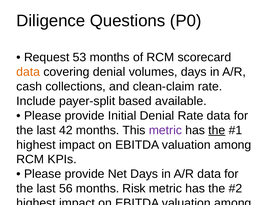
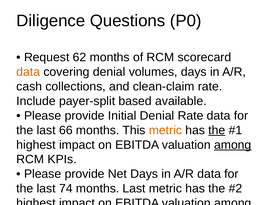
53: 53 -> 62
42: 42 -> 66
metric at (165, 131) colour: purple -> orange
among at (233, 145) underline: none -> present
56: 56 -> 74
months Risk: Risk -> Last
